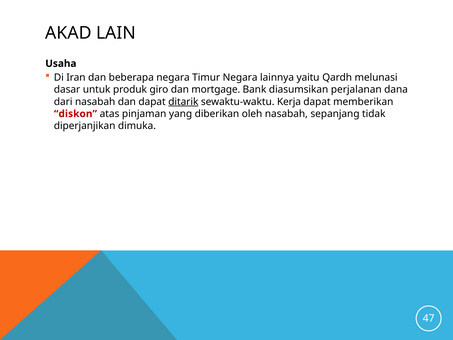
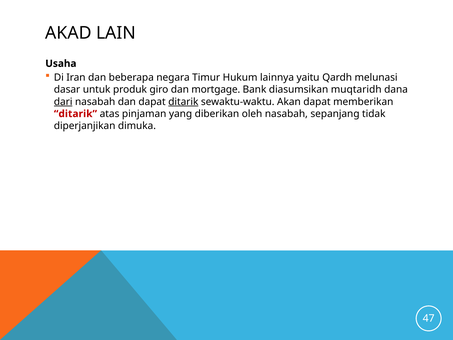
Timur Negara: Negara -> Hukum
perjalanan: perjalanan -> muqtaridh
dari underline: none -> present
Kerja: Kerja -> Akan
diskon at (75, 114): diskon -> ditarik
